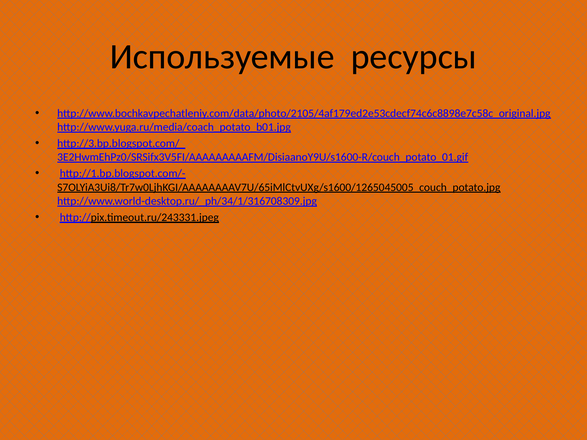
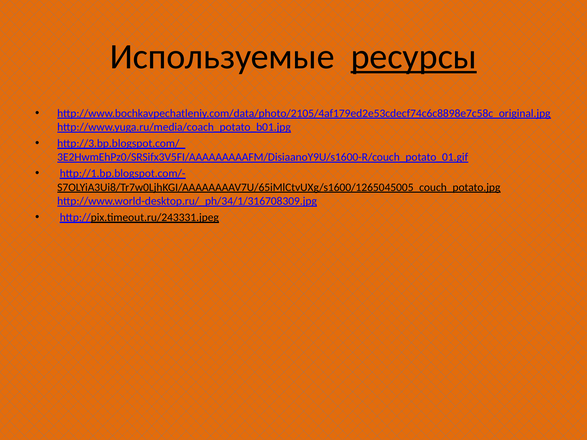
ресурсы underline: none -> present
